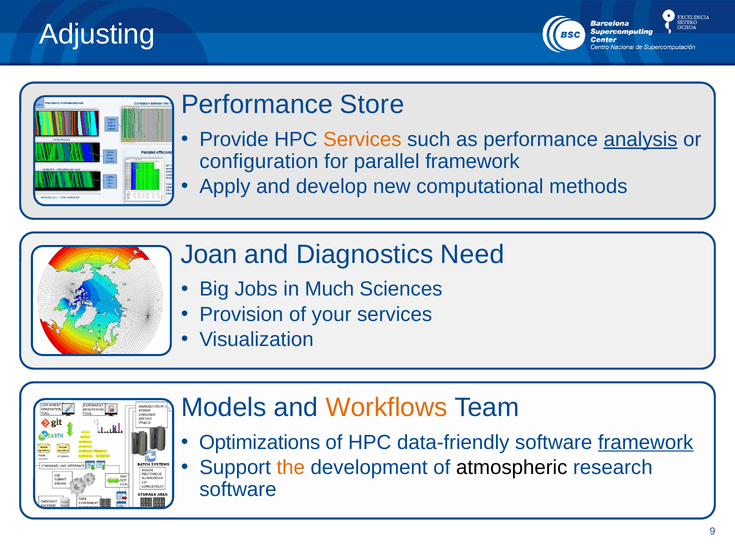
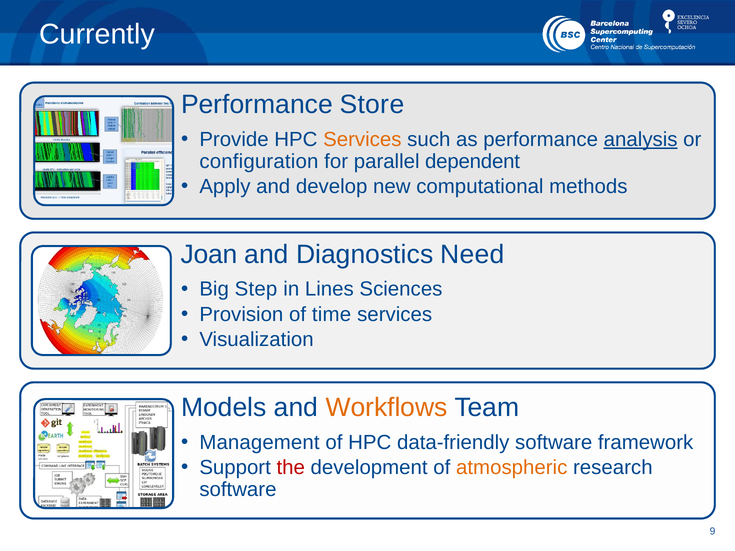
Adjusting: Adjusting -> Currently
parallel framework: framework -> dependent
Jobs: Jobs -> Step
Much: Much -> Lines
your: your -> time
Optimizations: Optimizations -> Management
framework at (646, 443) underline: present -> none
the colour: orange -> red
atmospheric colour: black -> orange
